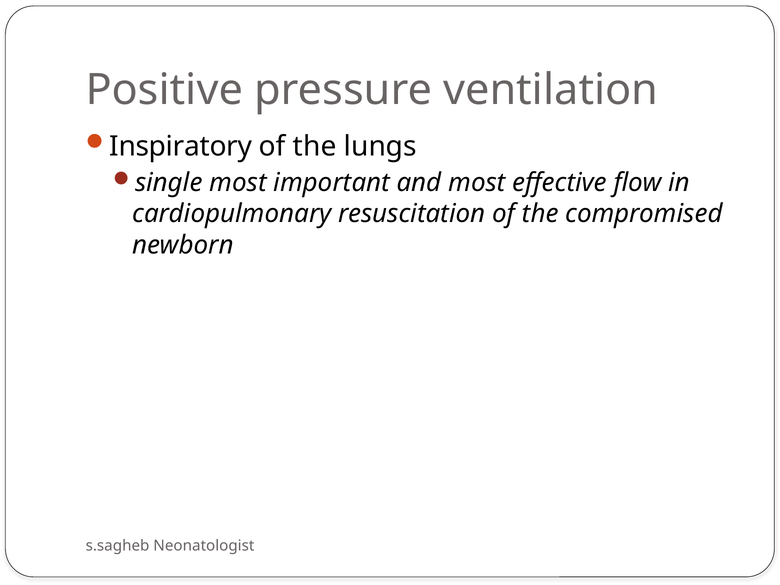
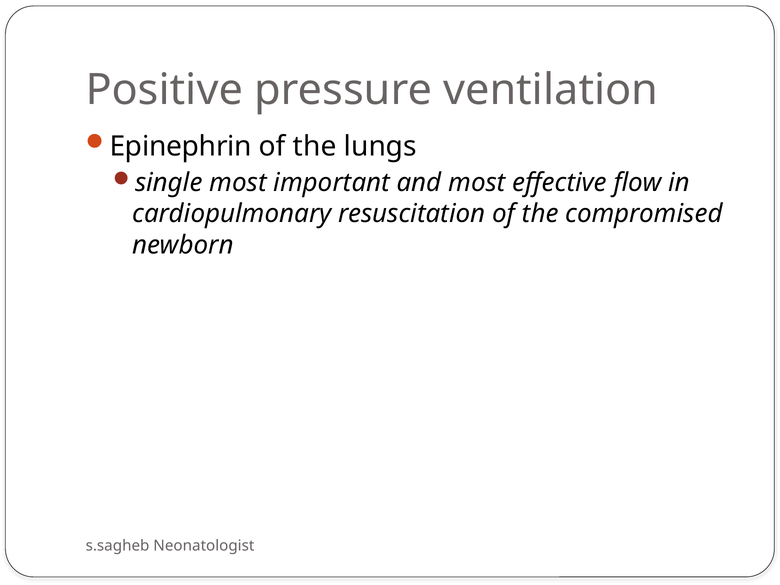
Inspiratory: Inspiratory -> Epinephrin
